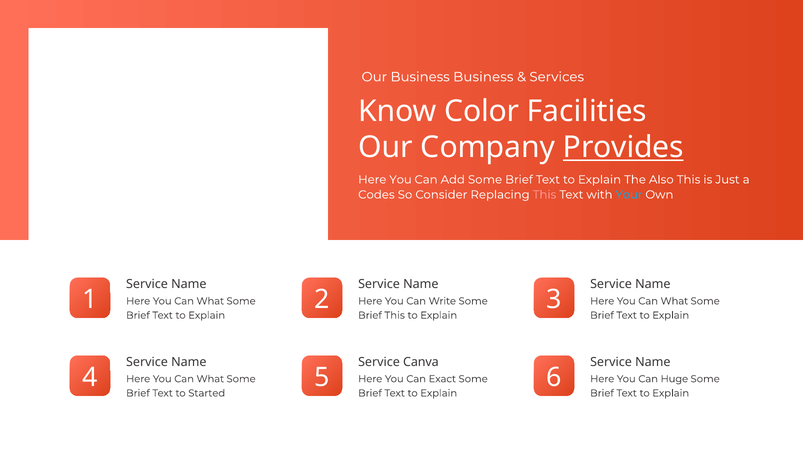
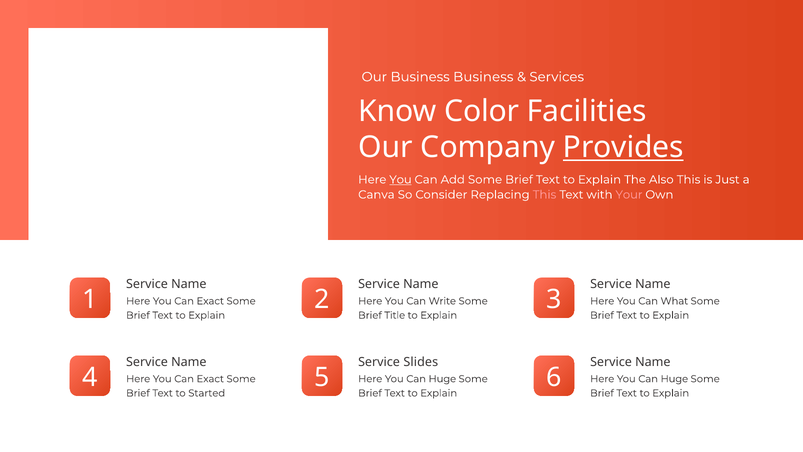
You at (401, 179) underline: none -> present
Codes: Codes -> Canva
Your colour: light blue -> pink
What at (210, 301): What -> Exact
This at (395, 315): This -> Title
Canva: Canva -> Slides
What at (210, 379): What -> Exact
Exact at (442, 379): Exact -> Huge
